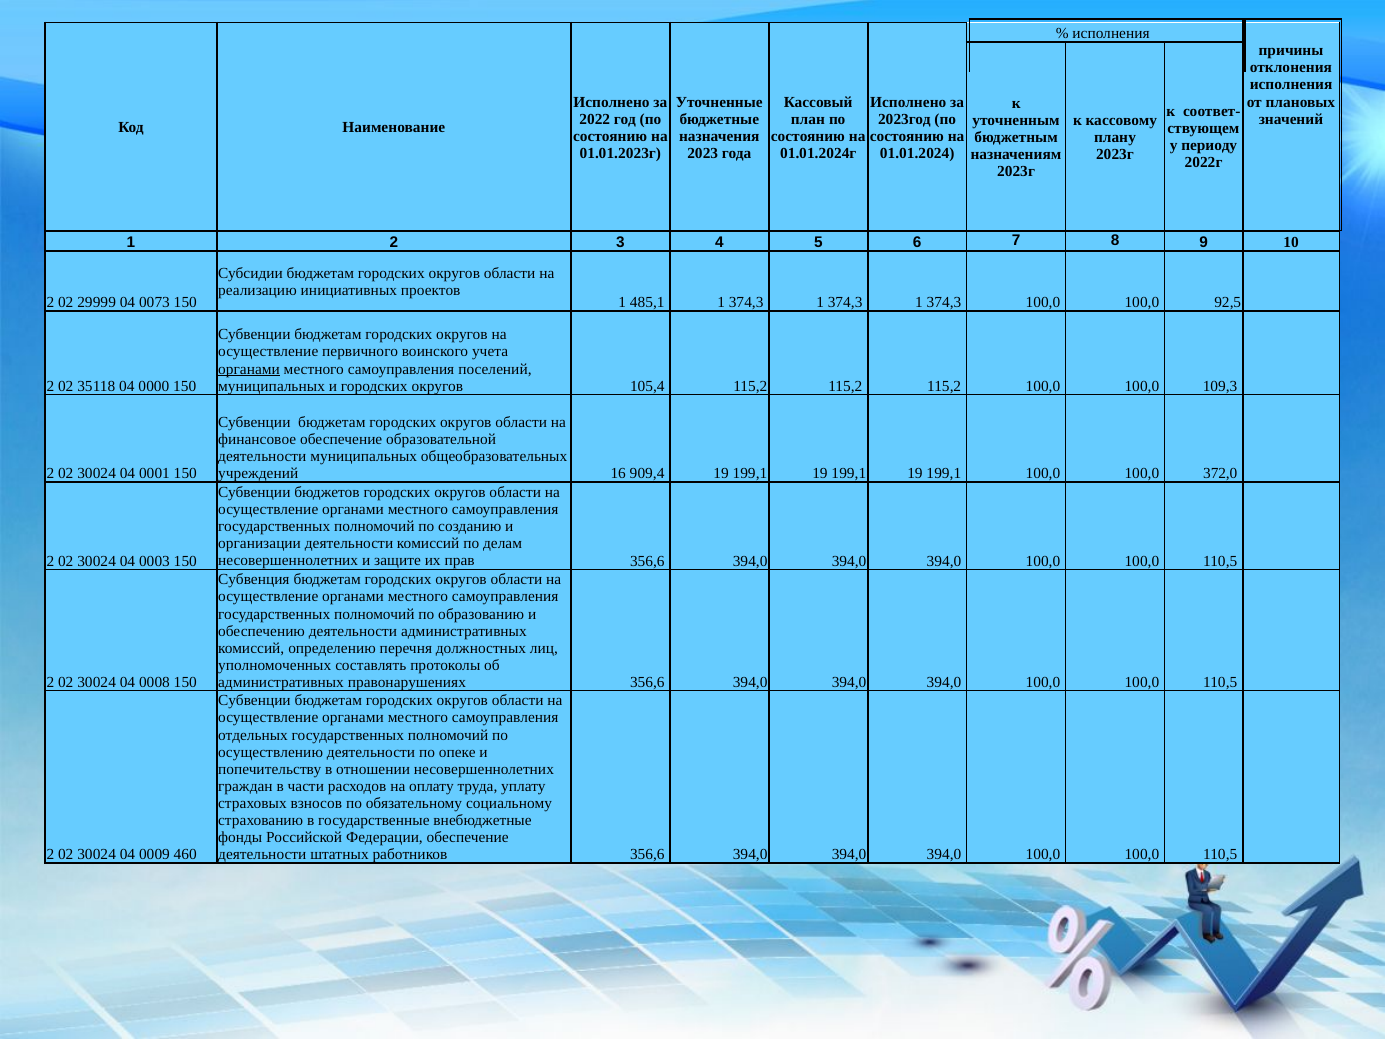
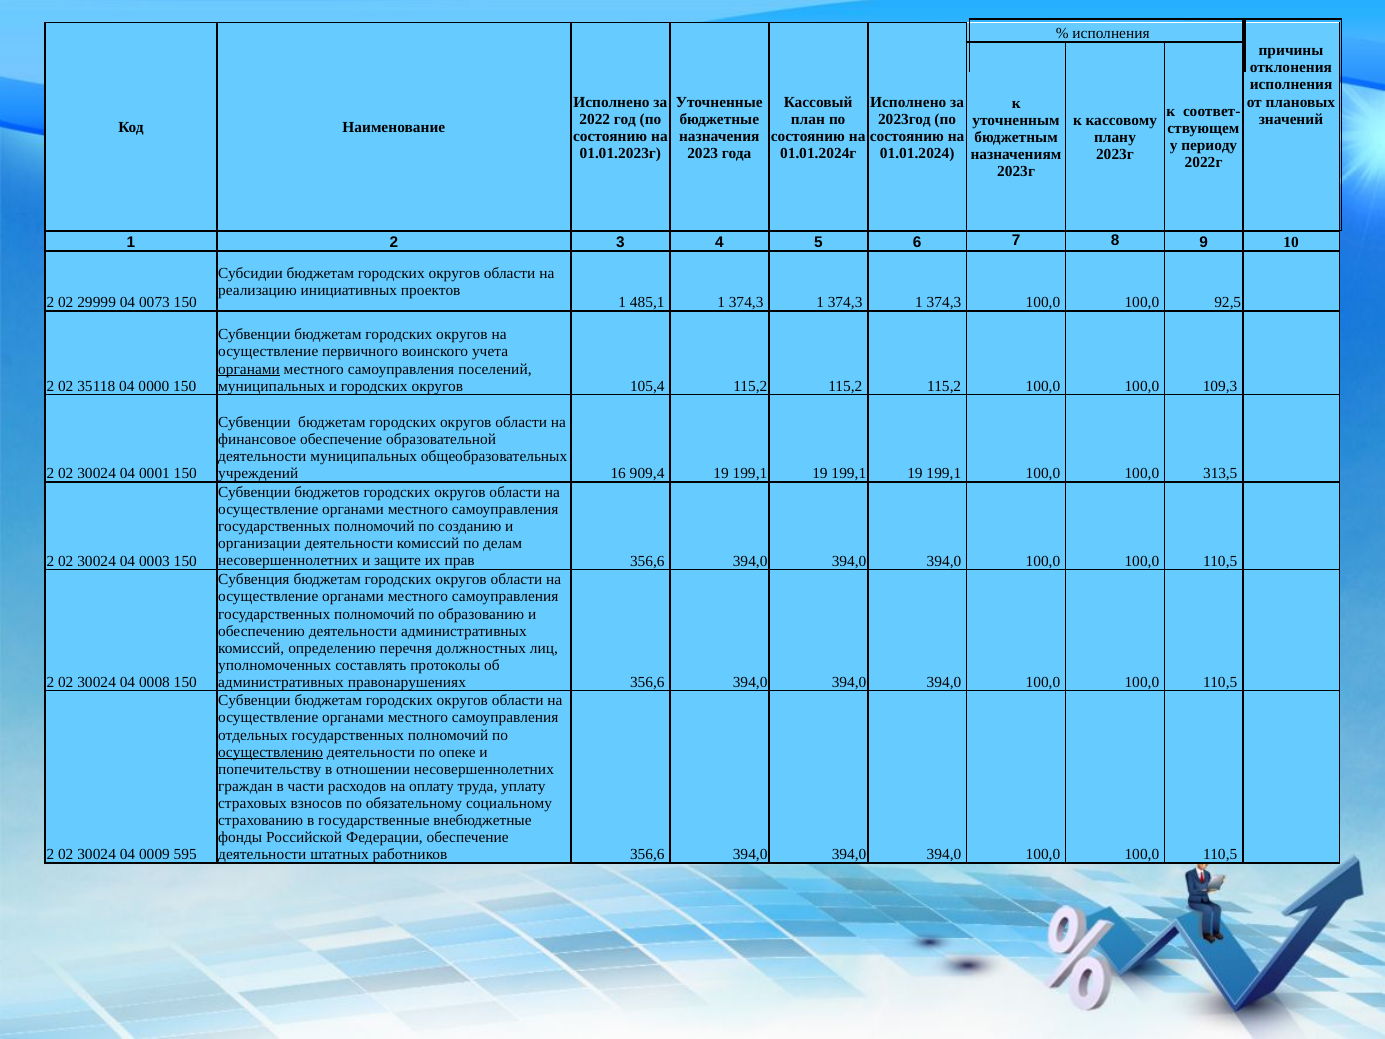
372,0: 372,0 -> 313,5
осуществлению underline: none -> present
460: 460 -> 595
